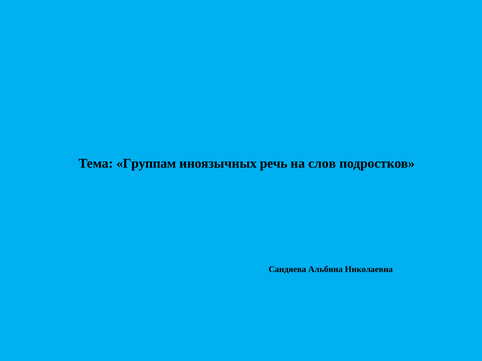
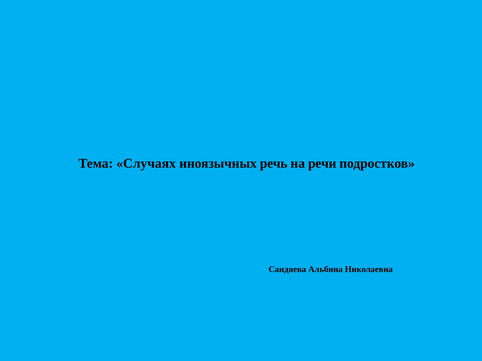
Группам: Группам -> Случаях
слов: слов -> речи
